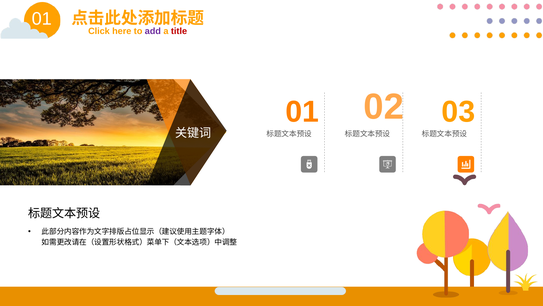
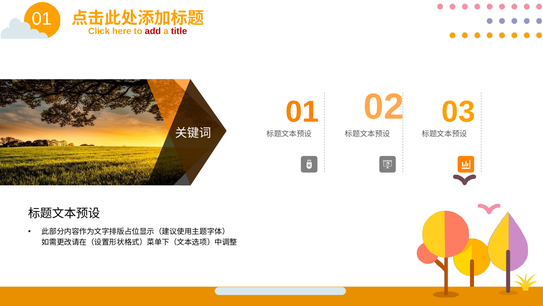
add colour: purple -> red
